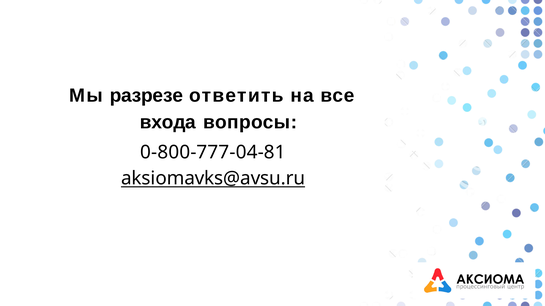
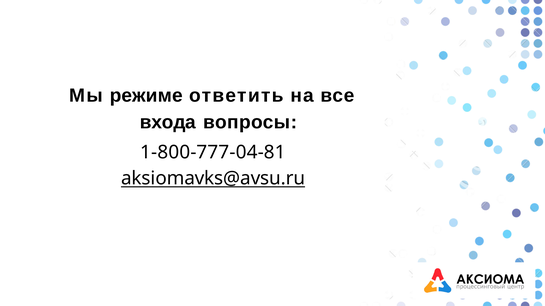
разрезе: разрезе -> режиме
0-800-777-04-81: 0-800-777-04-81 -> 1-800-777-04-81
